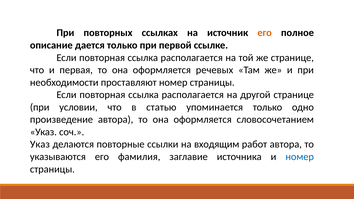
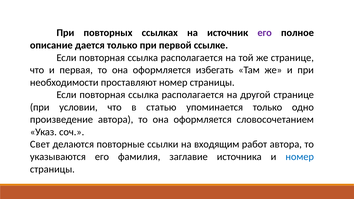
его at (265, 33) colour: orange -> purple
речевых: речевых -> избегать
Указ at (40, 144): Указ -> Свет
